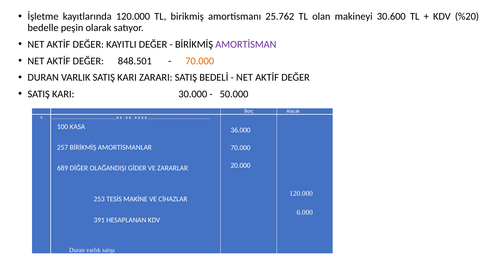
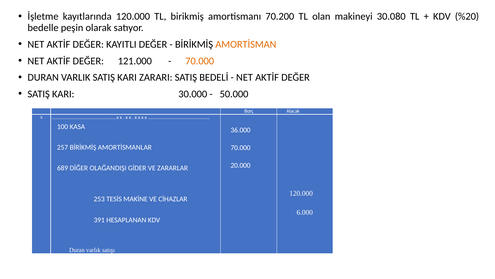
25.762: 25.762 -> 70.200
30.600: 30.600 -> 30.080
AMORTİSMAN colour: purple -> orange
848.501: 848.501 -> 121.000
